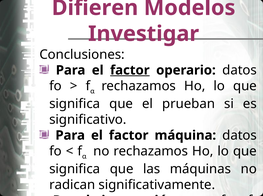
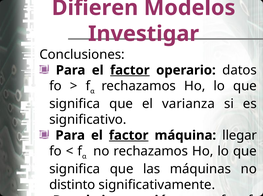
prueban: prueban -> varianza
factor at (129, 136) underline: none -> present
máquina datos: datos -> llegar
radican: radican -> distinto
